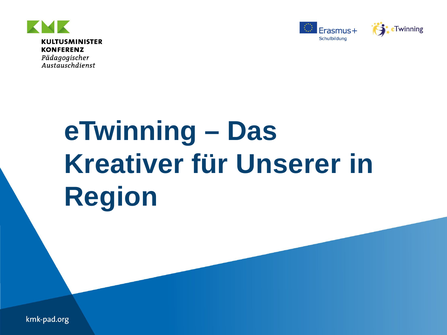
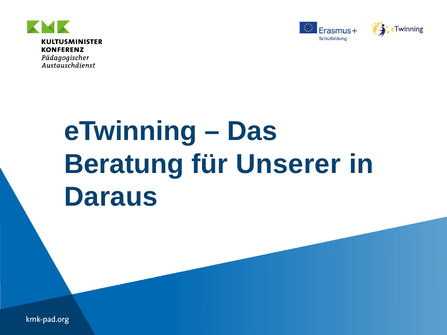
Kreativer: Kreativer -> Beratung
Region: Region -> Daraus
